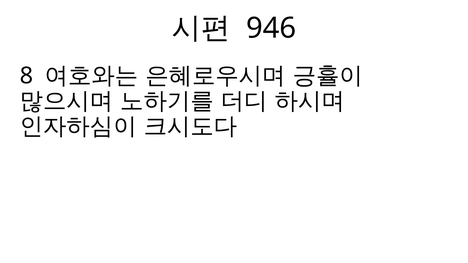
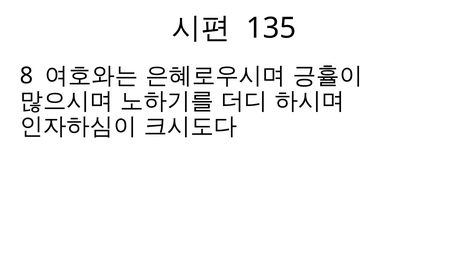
946: 946 -> 135
